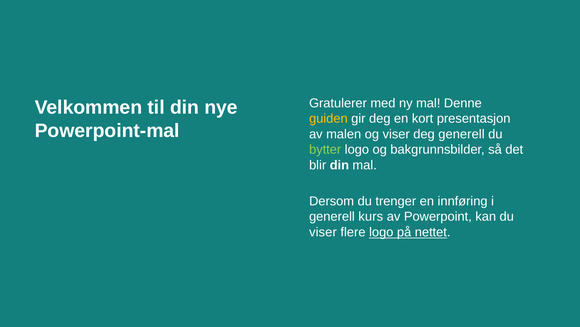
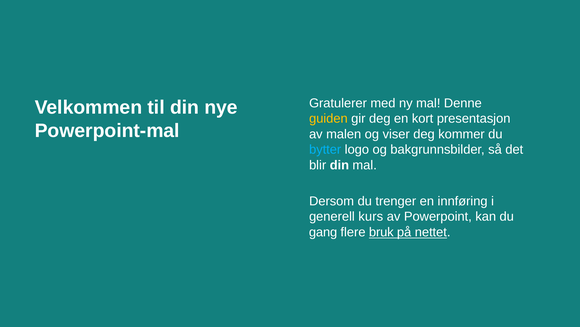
deg generell: generell -> kommer
bytter colour: light green -> light blue
viser at (323, 232): viser -> gang
flere logo: logo -> bruk
